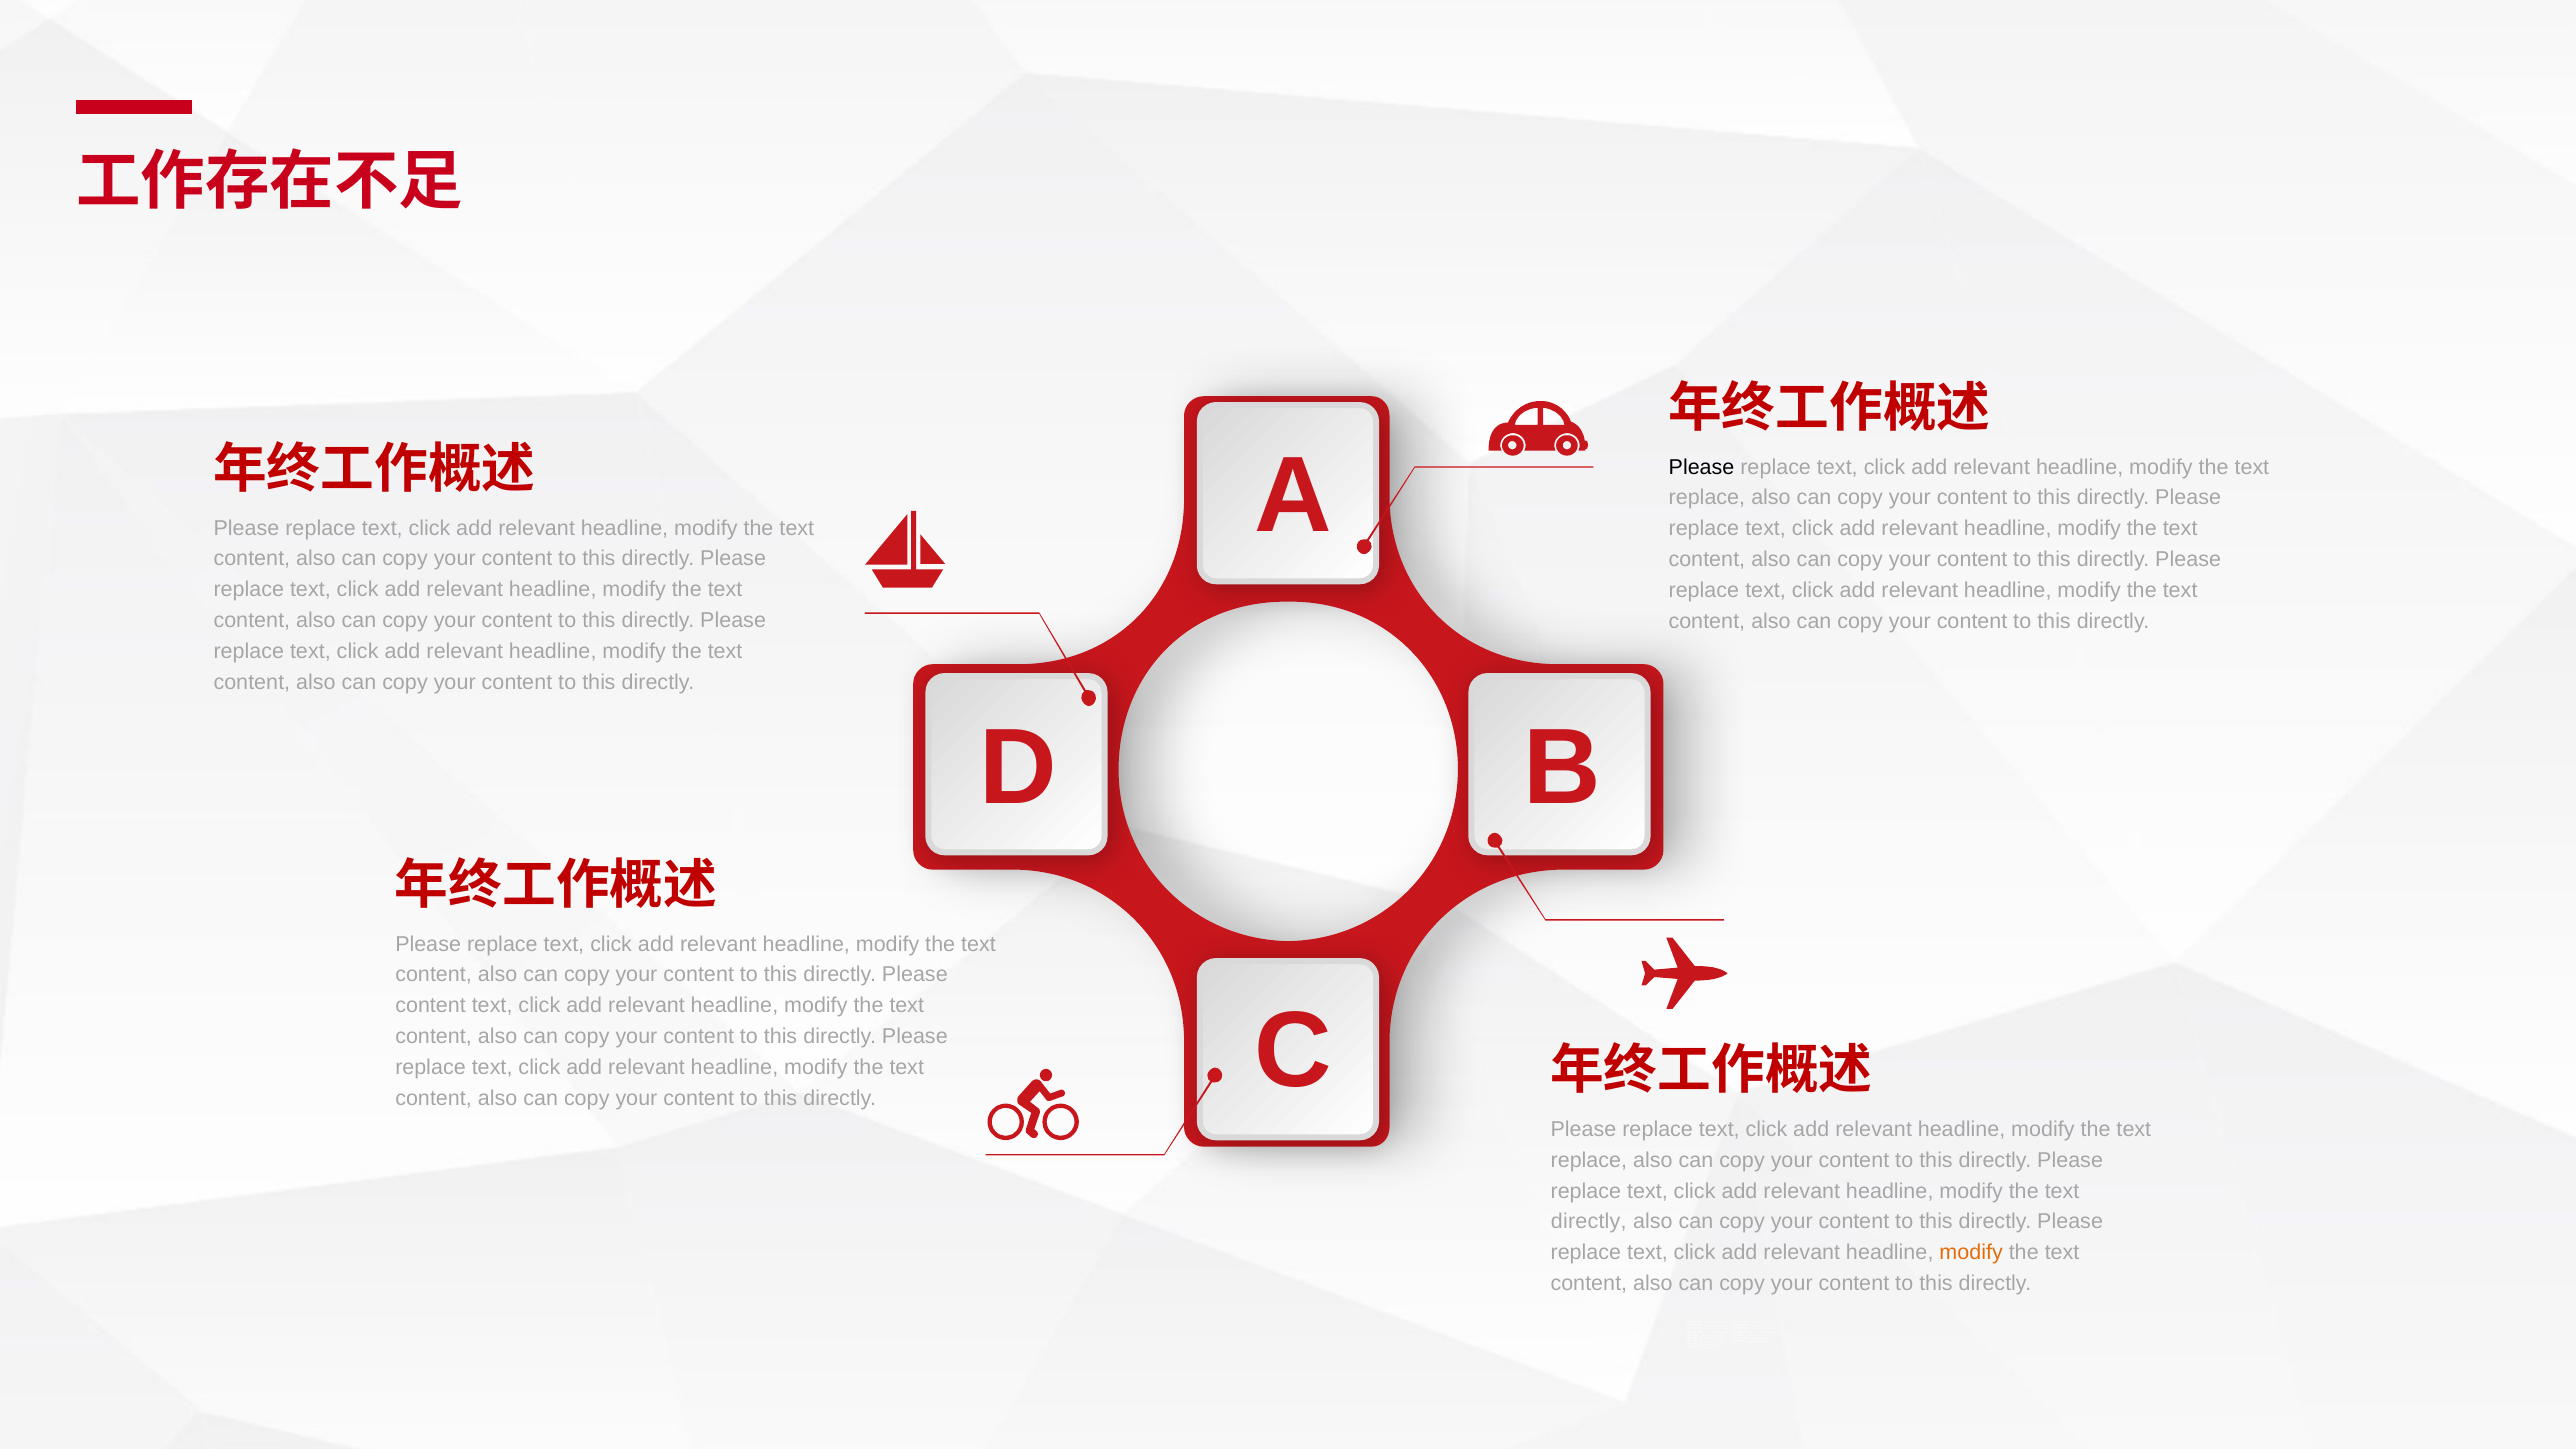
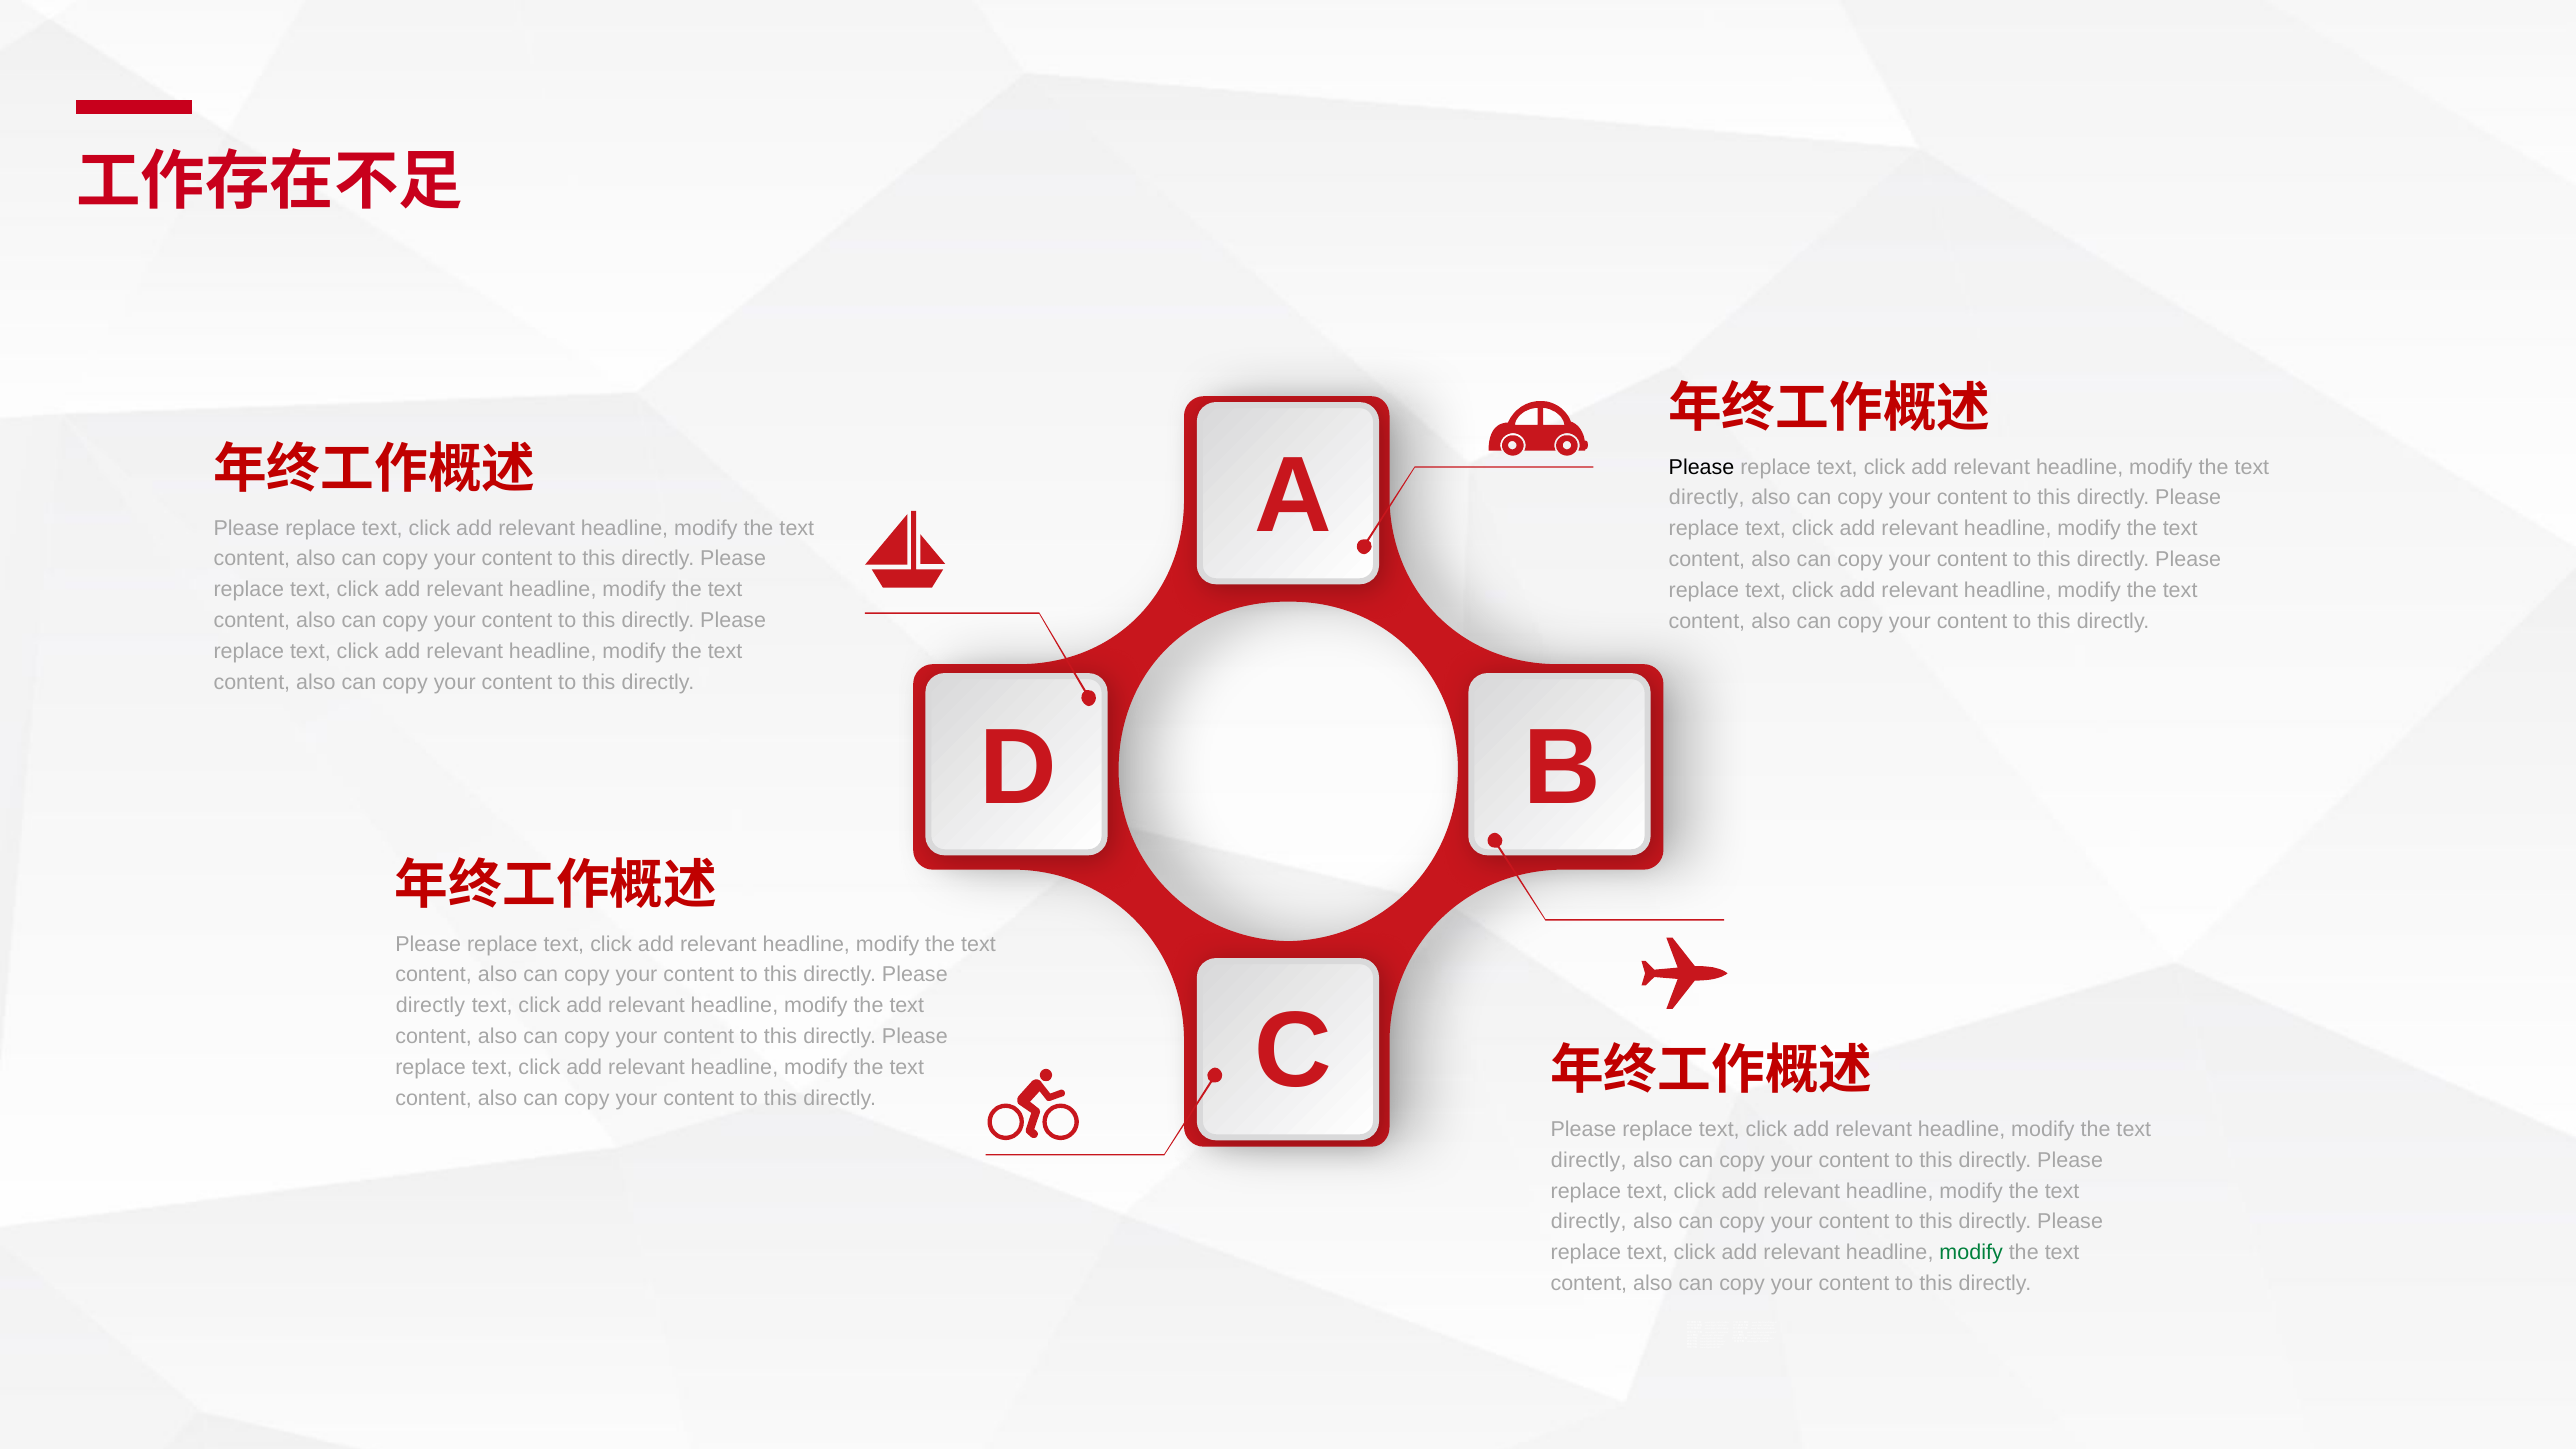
replace at (1707, 498): replace -> directly
content at (431, 1006): content -> directly
replace at (1589, 1160): replace -> directly
modify at (1971, 1253) colour: orange -> green
